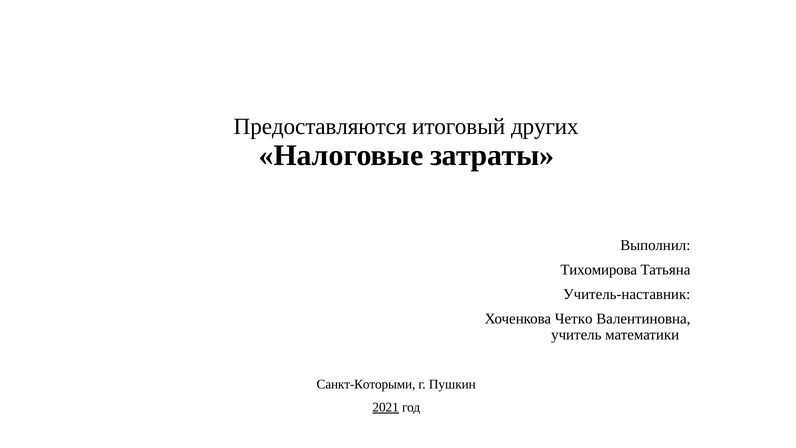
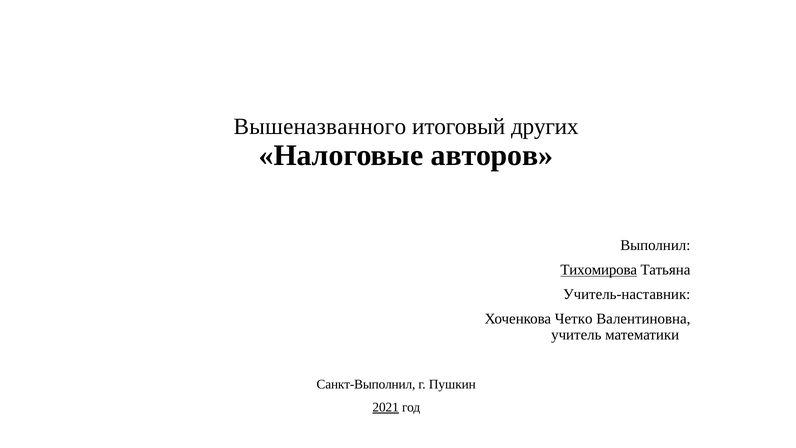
Предоставляются: Предоставляются -> Вышеназванного
затраты: затраты -> авторов
Тихомирова underline: none -> present
Санкт-Которыми: Санкт-Которыми -> Санкт-Выполнил
